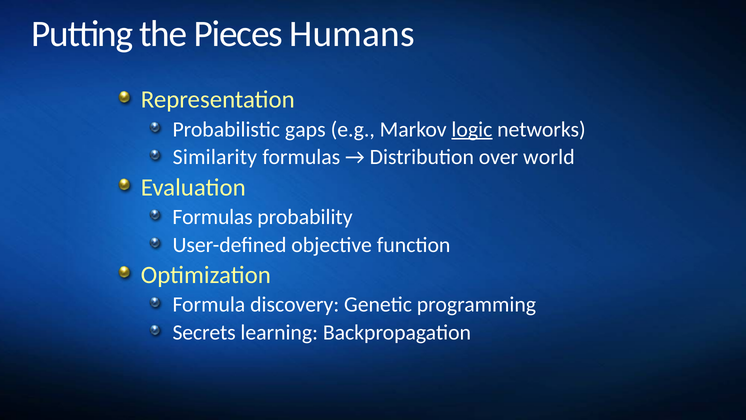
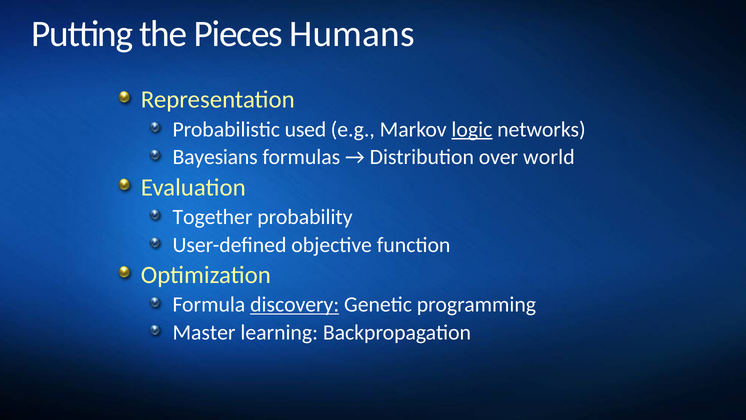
gaps: gaps -> used
Similarity: Similarity -> Bayesians
Formulas at (213, 217): Formulas -> Together
discovery underline: none -> present
Secrets: Secrets -> Master
